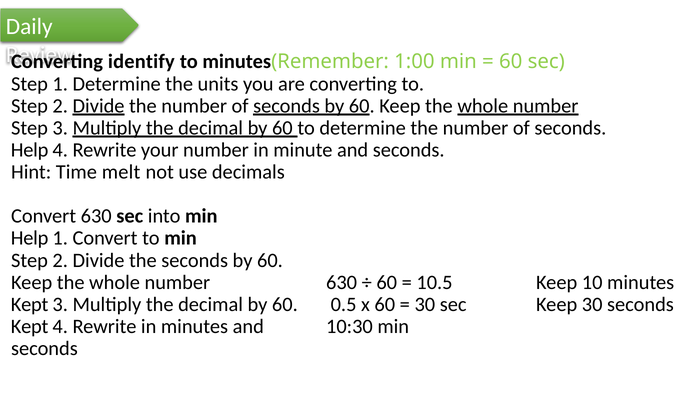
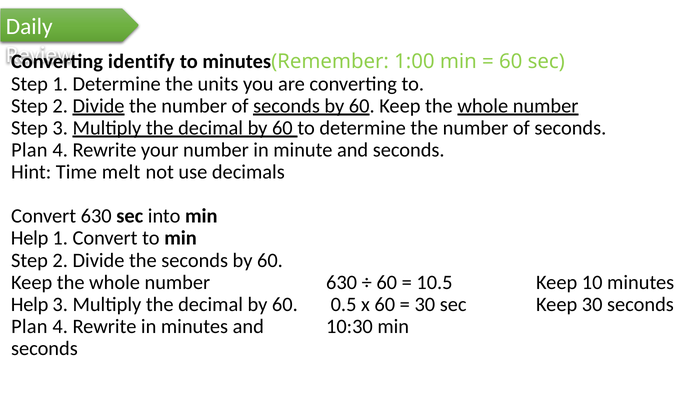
Help at (30, 150): Help -> Plan
Kept at (30, 304): Kept -> Help
Kept at (30, 326): Kept -> Plan
